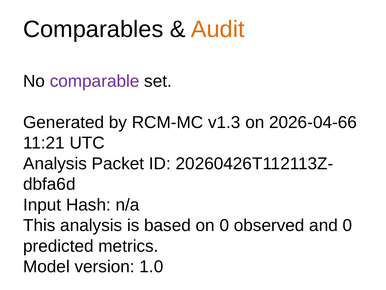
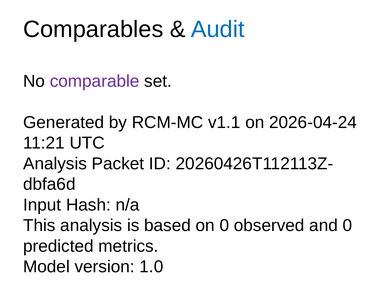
Audit colour: orange -> blue
v1.3: v1.3 -> v1.1
2026-04-66: 2026-04-66 -> 2026-04-24
